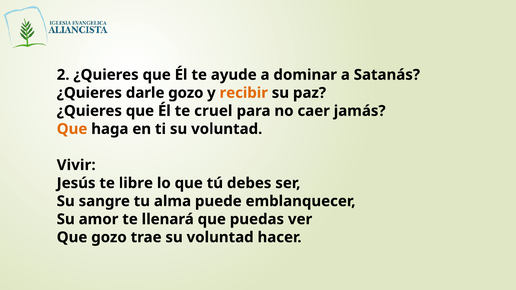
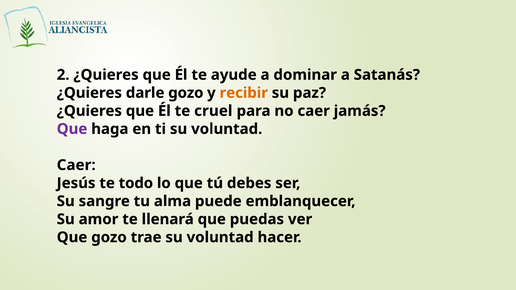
Que at (72, 129) colour: orange -> purple
Vivir at (76, 165): Vivir -> Caer
libre: libre -> todo
